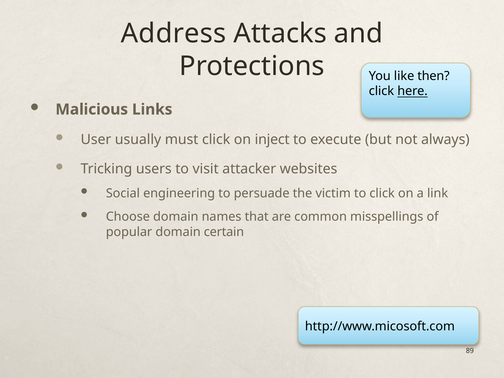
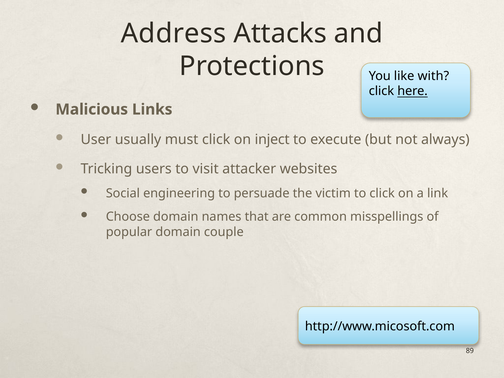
then: then -> with
certain: certain -> couple
